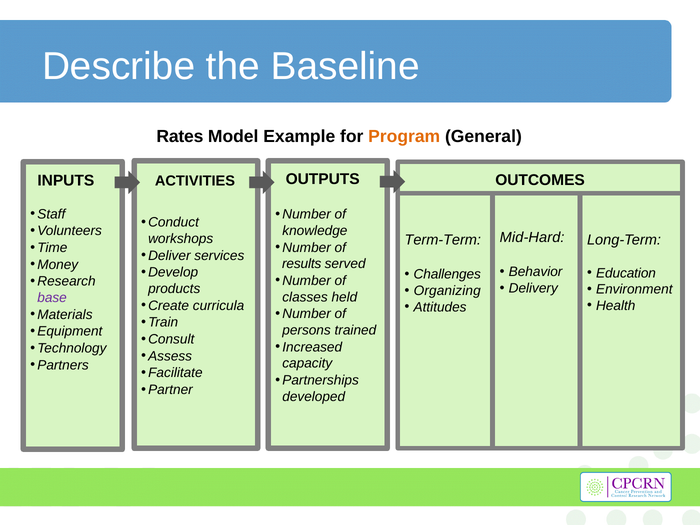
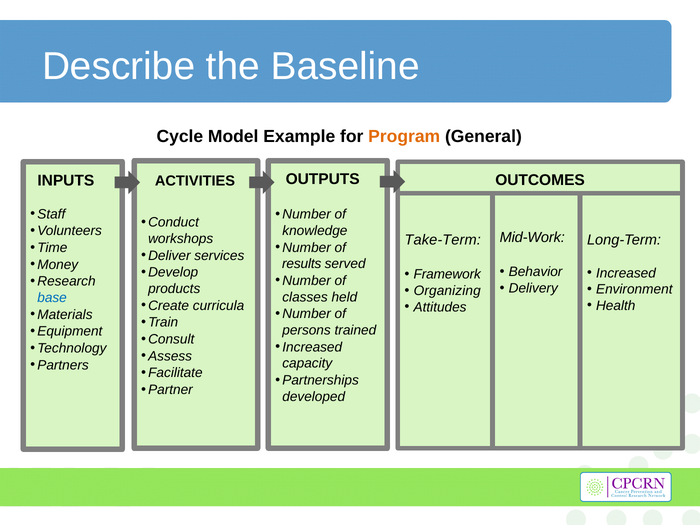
Rates: Rates -> Cycle
Mid-Hard: Mid-Hard -> Mid-Work
Term-Term: Term-Term -> Take-Term
Education at (626, 273): Education -> Increased
Challenges: Challenges -> Framework
base colour: purple -> blue
